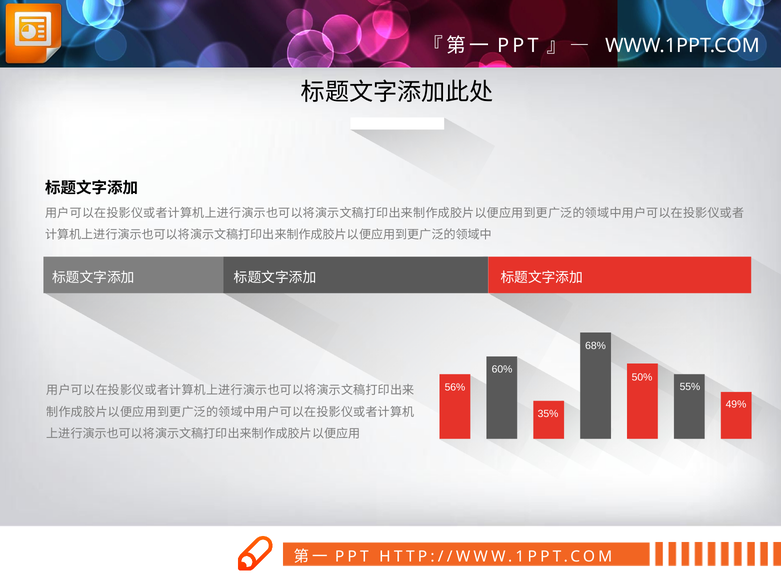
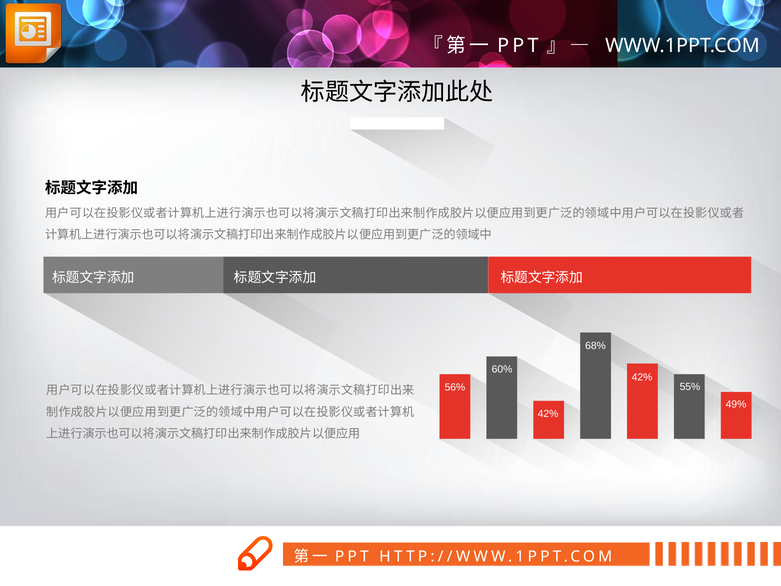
50% at (642, 377): 50% -> 42%
35% at (548, 414): 35% -> 42%
